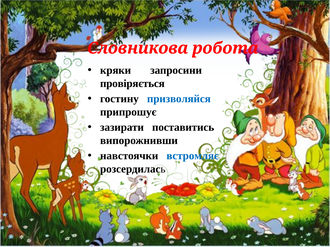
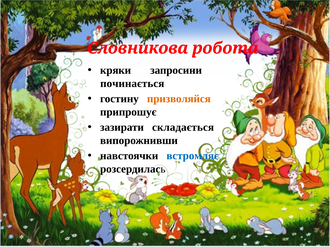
провіряється: провіряється -> починається
призволяйся colour: blue -> orange
поставитись: поставитись -> складається
